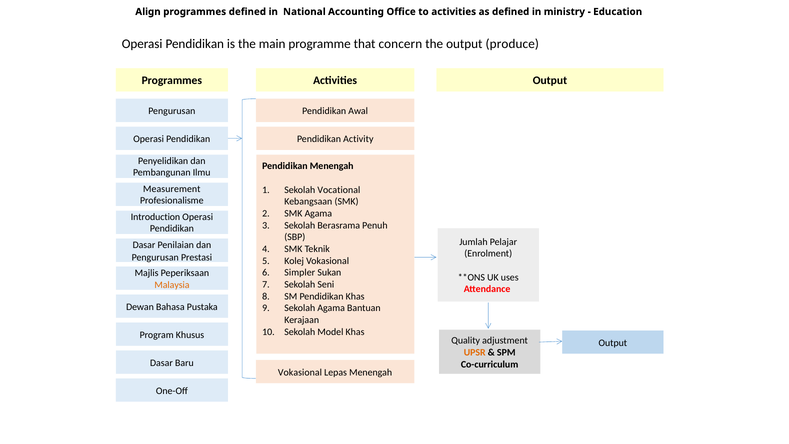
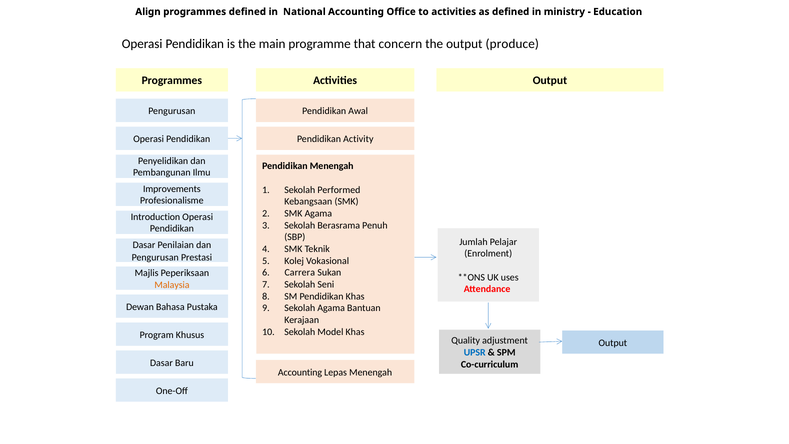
Measurement: Measurement -> Improvements
Vocational: Vocational -> Performed
Simpler: Simpler -> Carrera
UPSR colour: orange -> blue
Vokasional at (300, 372): Vokasional -> Accounting
